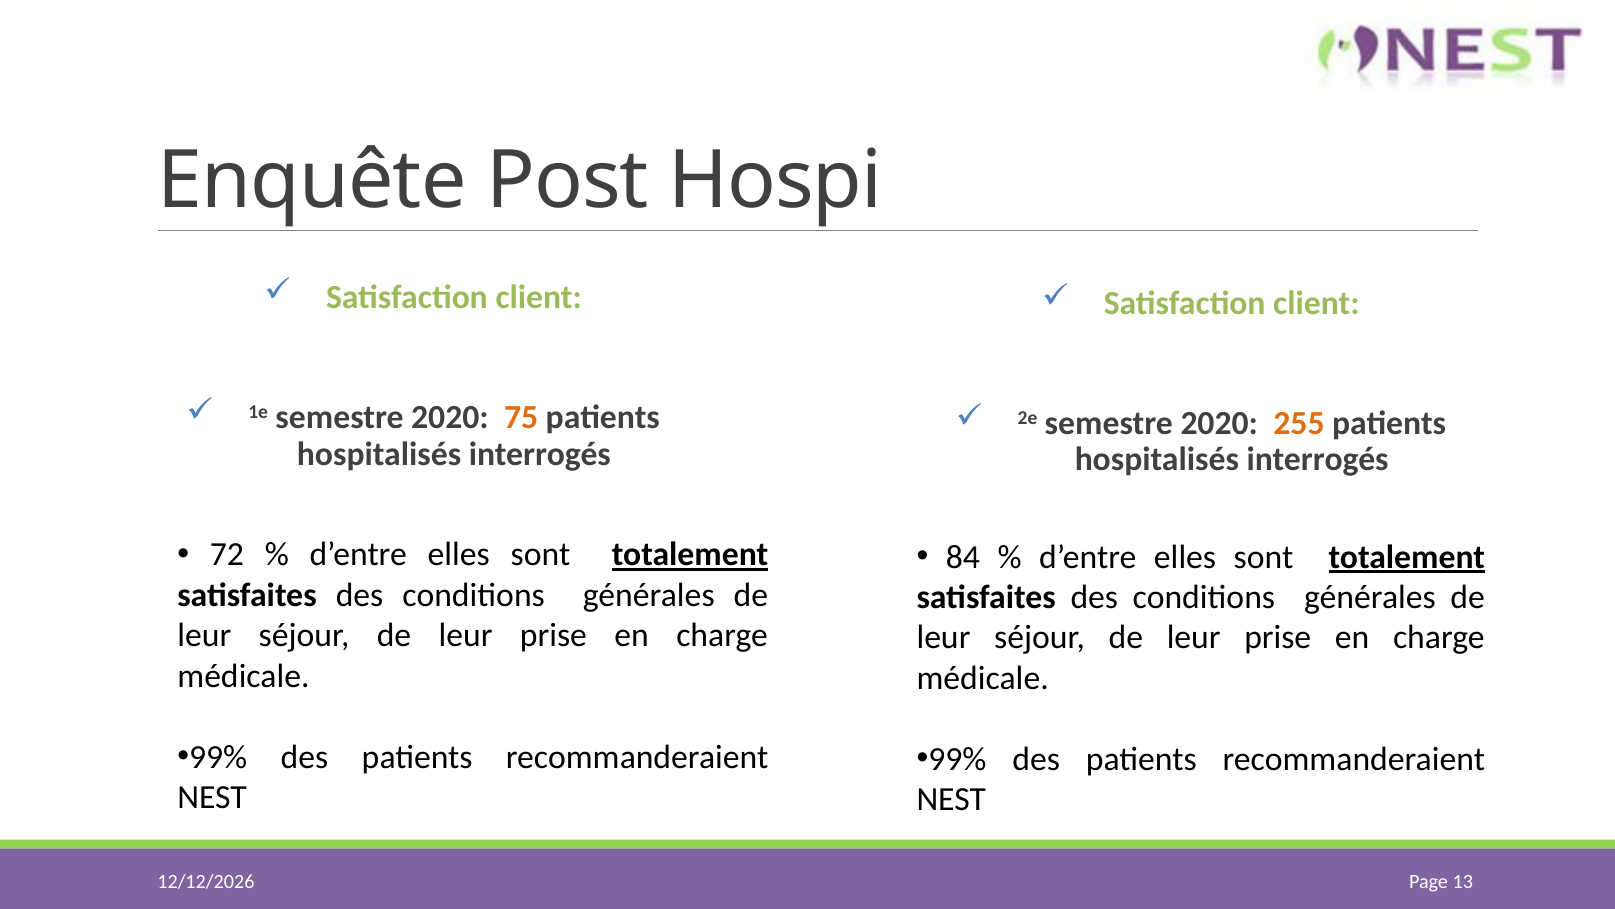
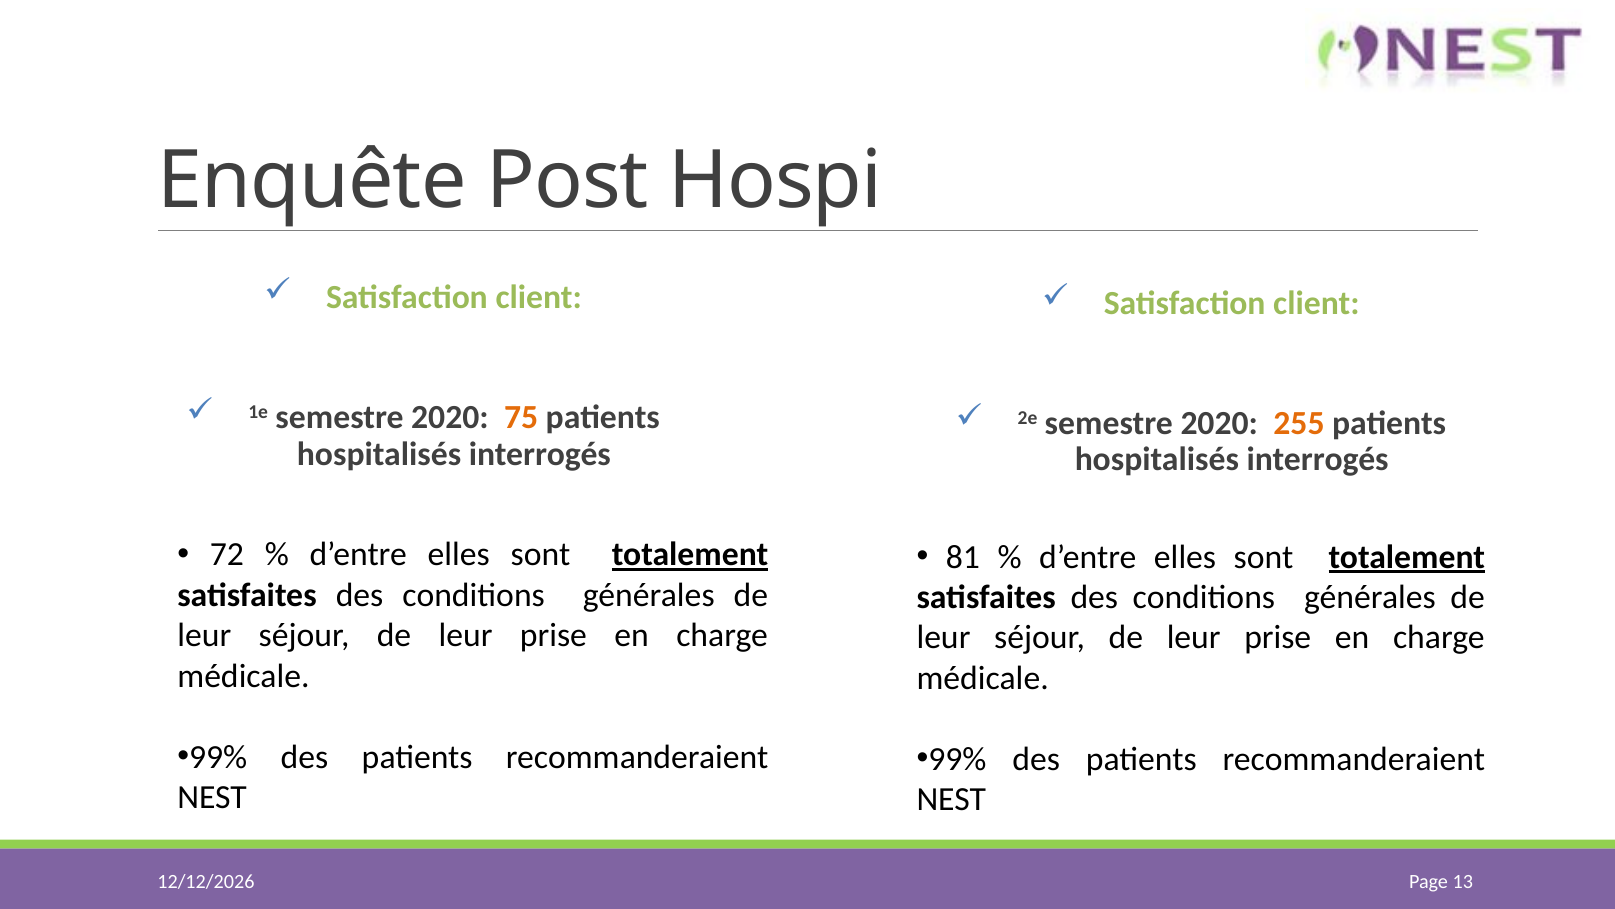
84: 84 -> 81
